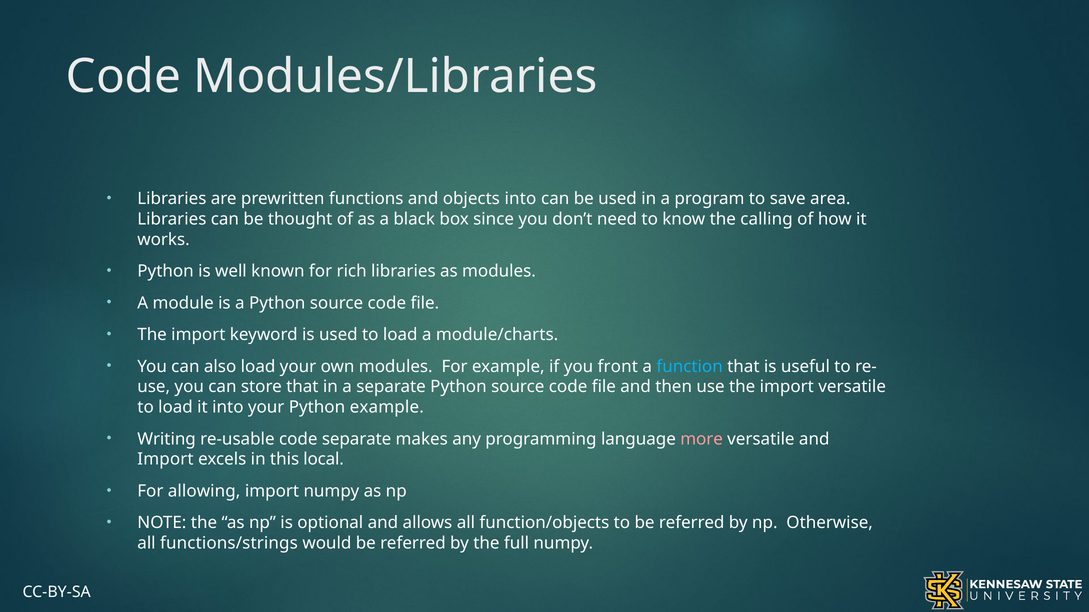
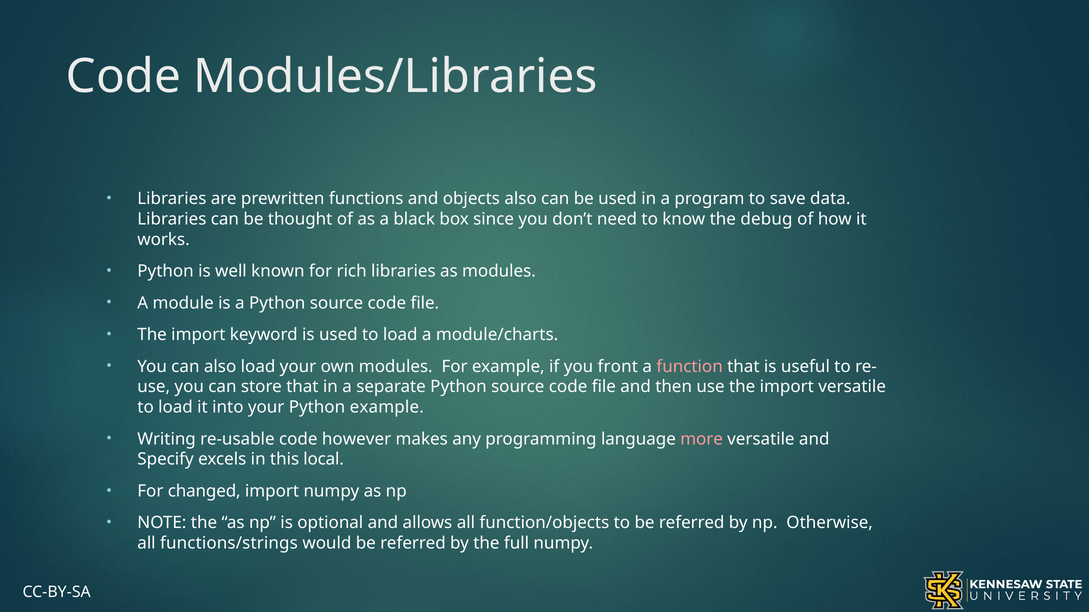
objects into: into -> also
area: area -> data
calling: calling -> debug
function colour: light blue -> pink
code separate: separate -> however
Import at (165, 460): Import -> Specify
allowing: allowing -> changed
